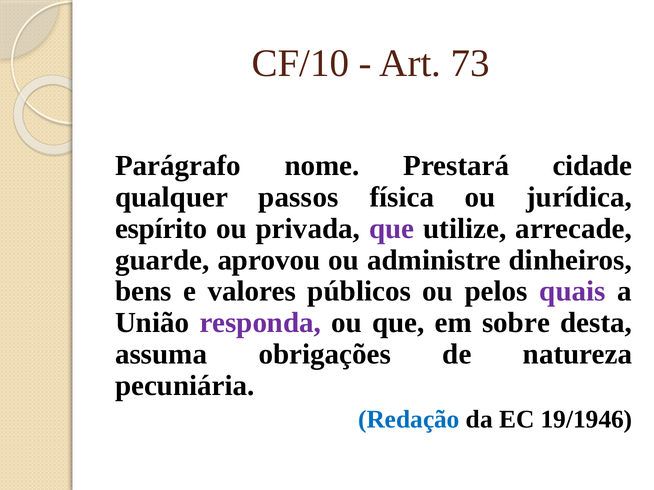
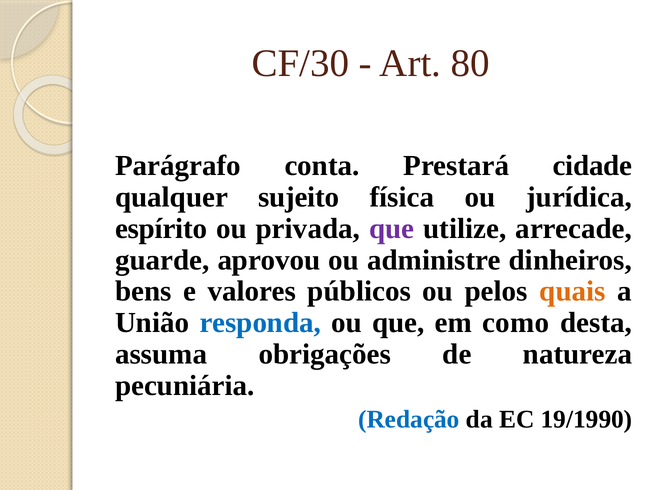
CF/10: CF/10 -> CF/30
73: 73 -> 80
nome: nome -> conta
passos: passos -> sujeito
quais colour: purple -> orange
responda colour: purple -> blue
sobre: sobre -> como
19/1946: 19/1946 -> 19/1990
